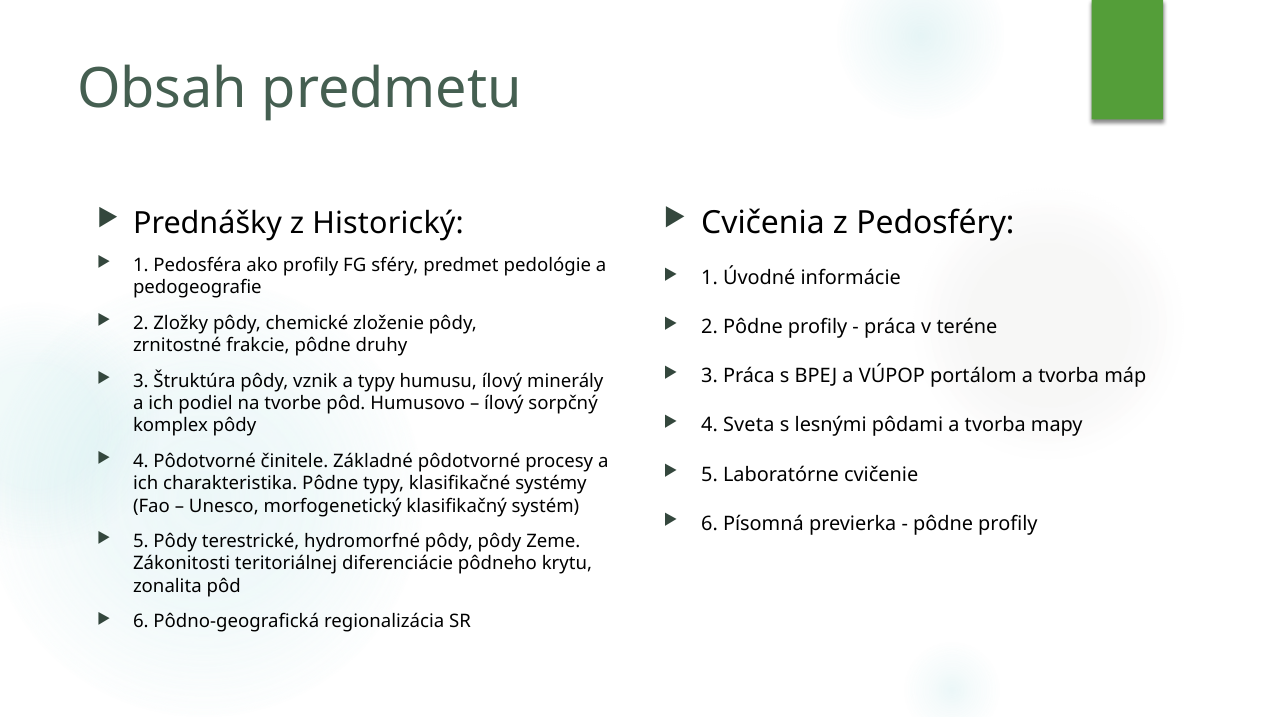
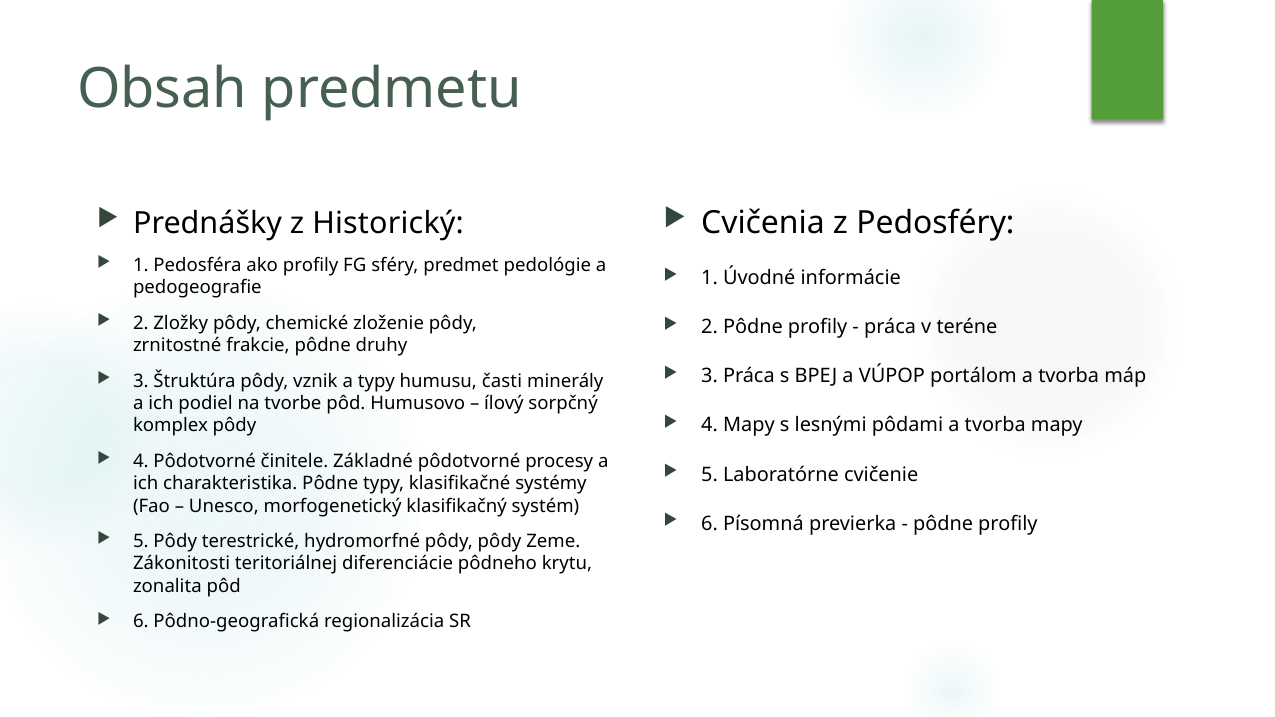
humusu ílový: ílový -> časti
4 Sveta: Sveta -> Mapy
